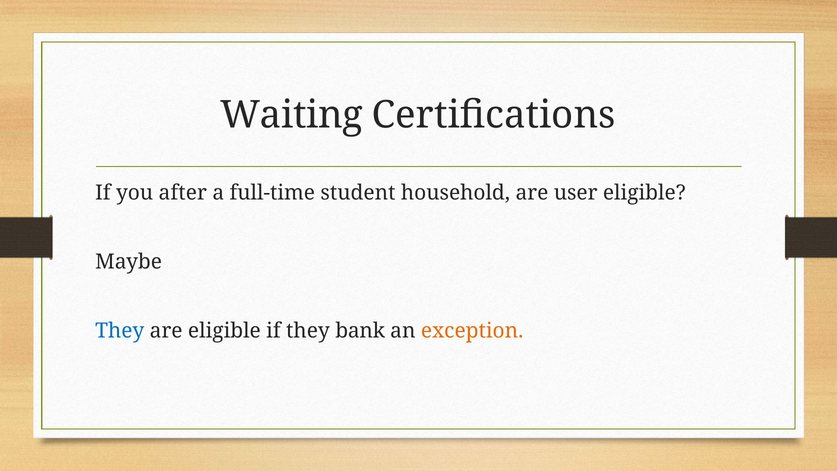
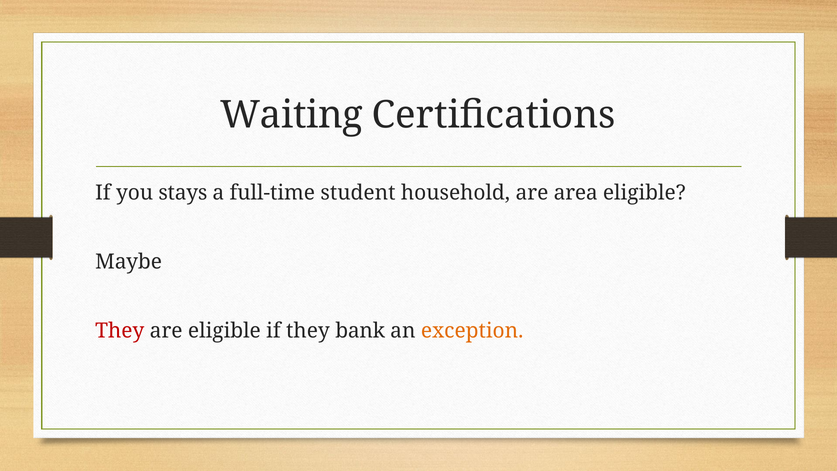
after: after -> stays
user: user -> area
They at (120, 331) colour: blue -> red
